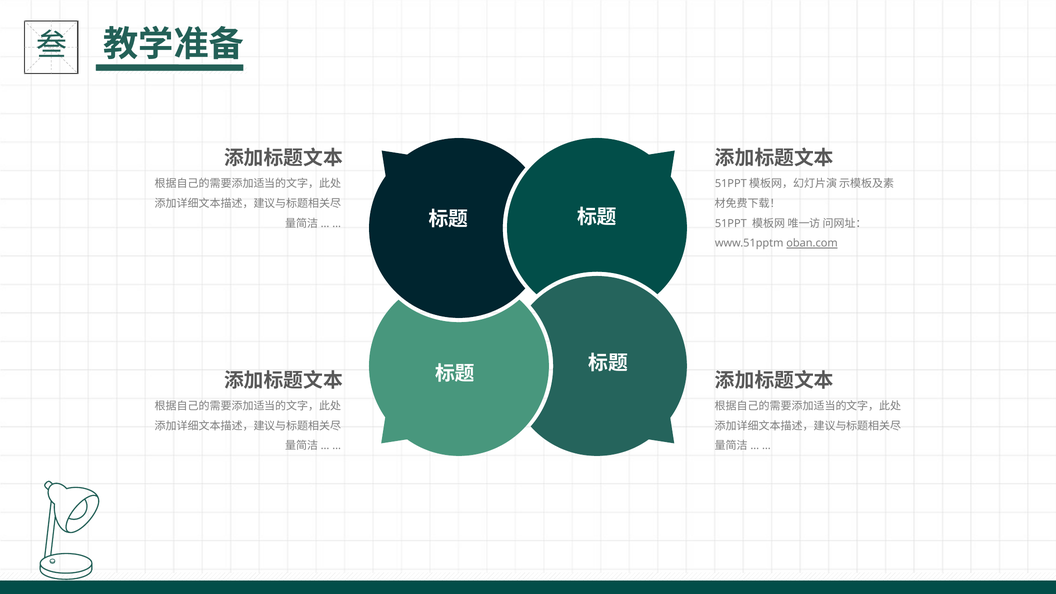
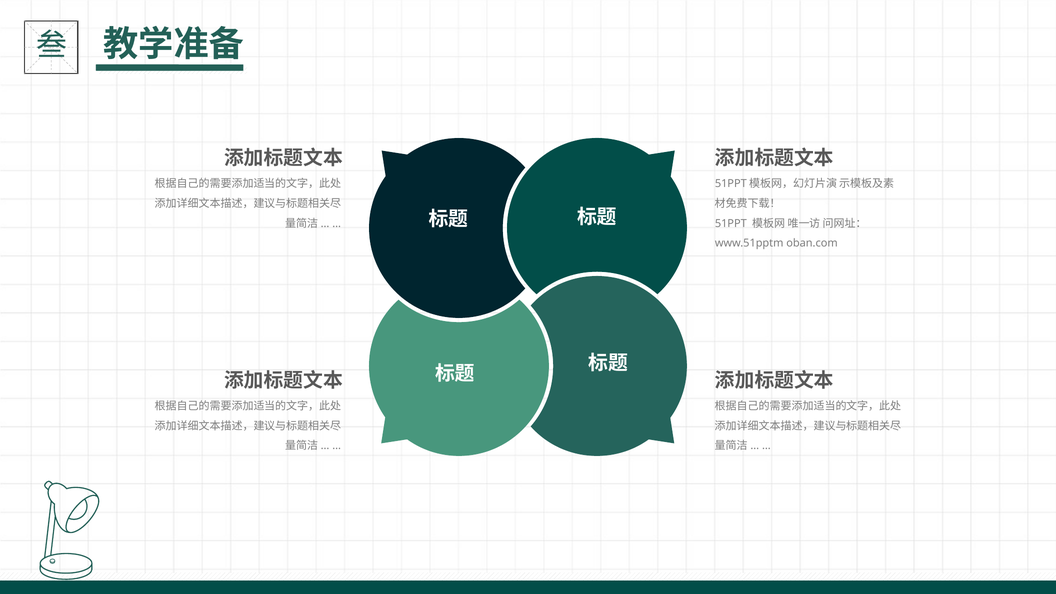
oban.com underline: present -> none
